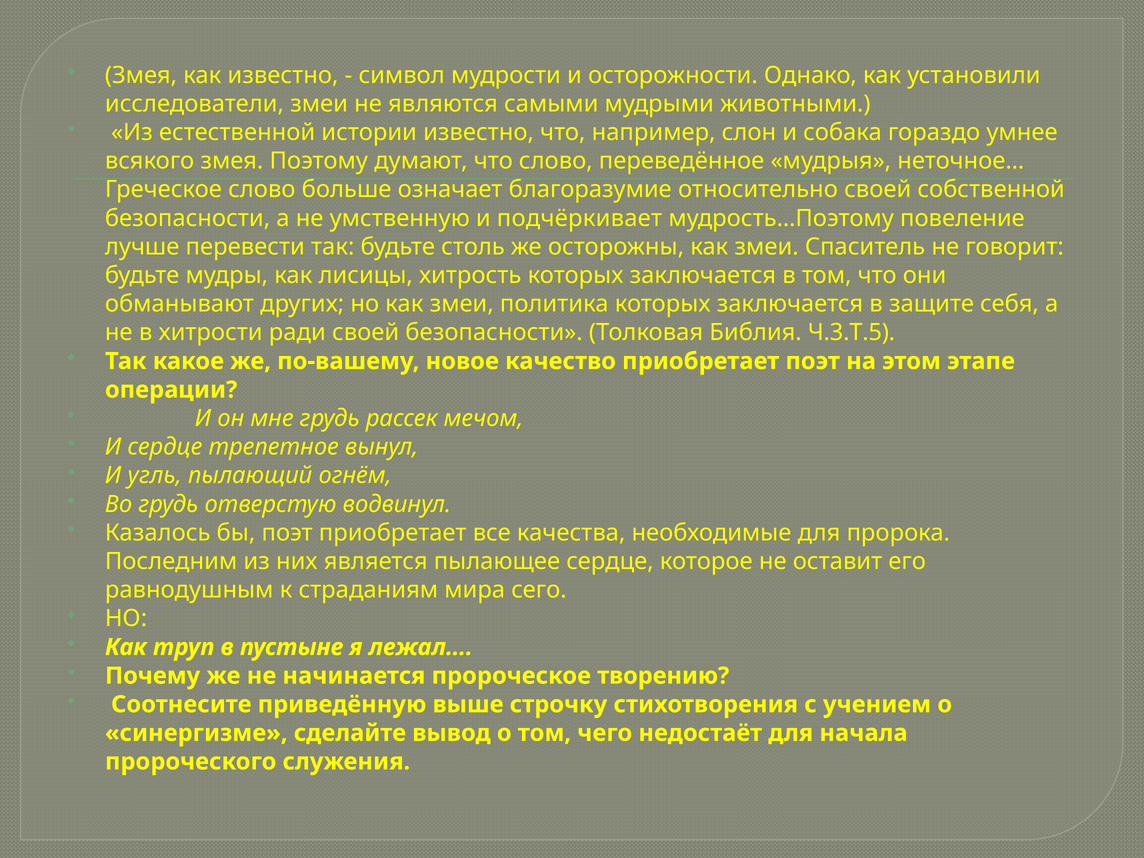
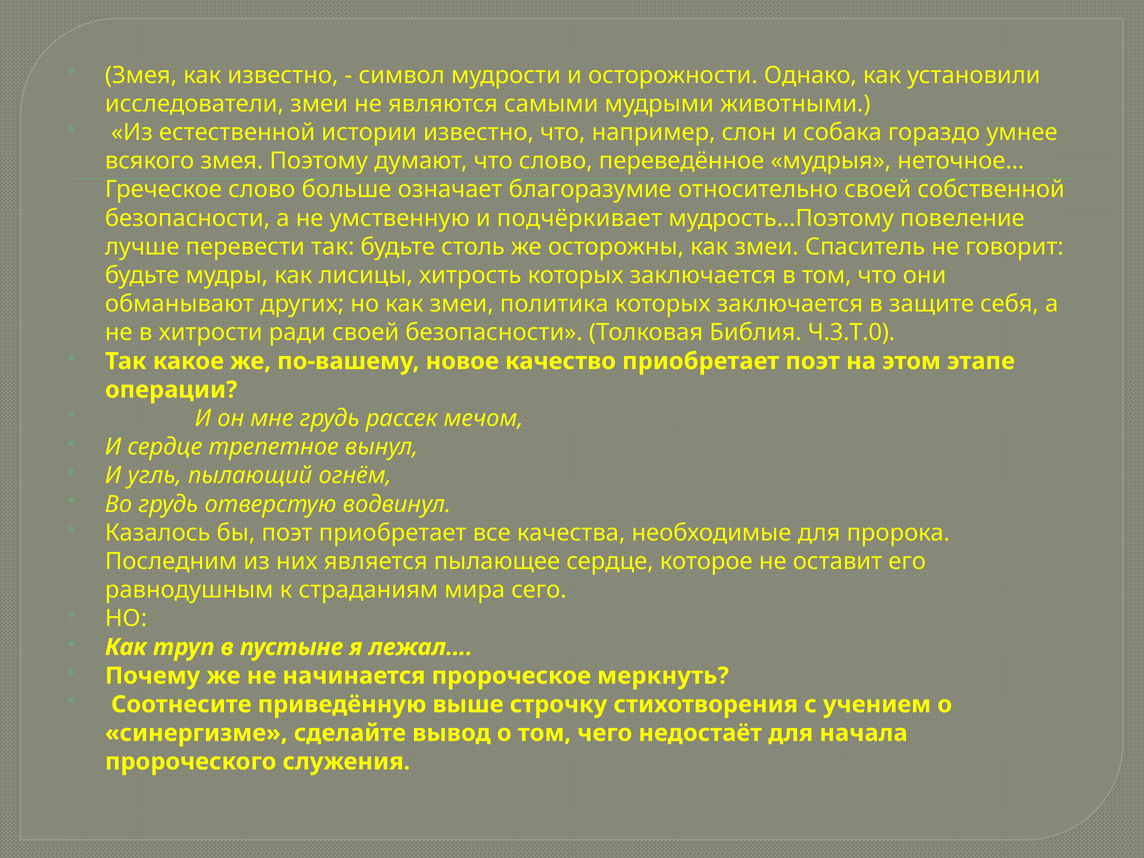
Ч.3.Т.5: Ч.3.Т.5 -> Ч.3.Т.0
творению: творению -> меркнуть
